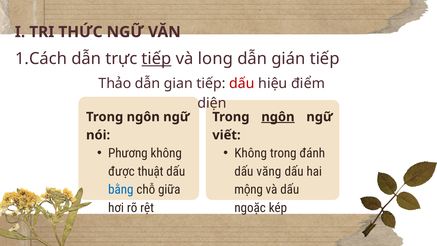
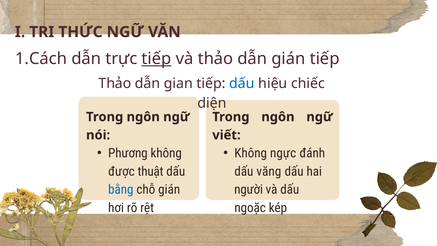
và long: long -> thảo
dấu at (242, 83) colour: red -> blue
điểm: điểm -> chiếc
ngôn at (278, 117) underline: present -> none
Không trong: trong -> ngực
chỗ giữa: giữa -> gián
mộng: mộng -> người
